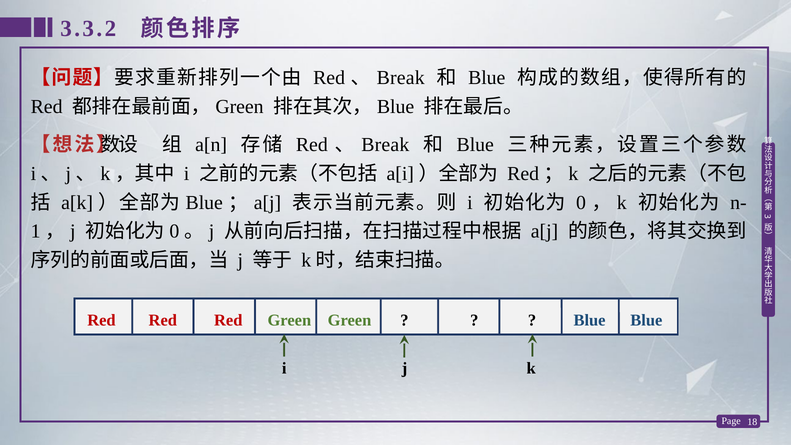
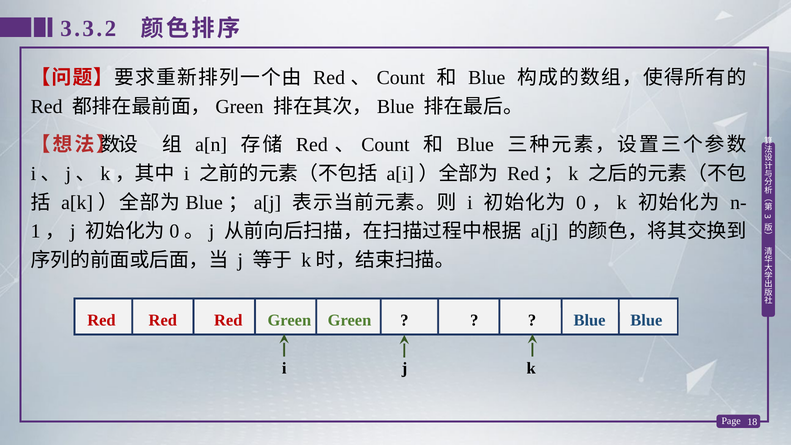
Break at (401, 78): Break -> Count
Break at (385, 145): Break -> Count
